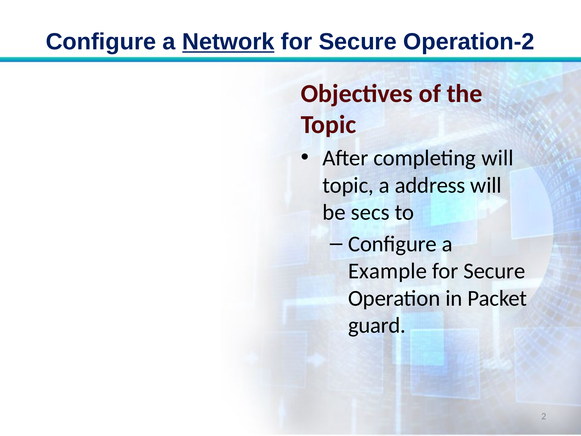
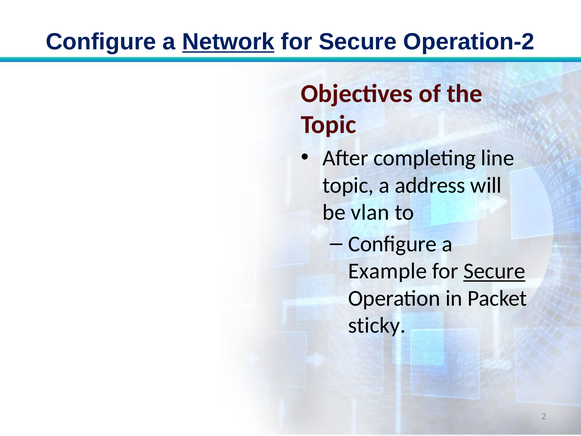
completing will: will -> line
secs: secs -> vlan
Secure at (494, 271) underline: none -> present
guard: guard -> sticky
